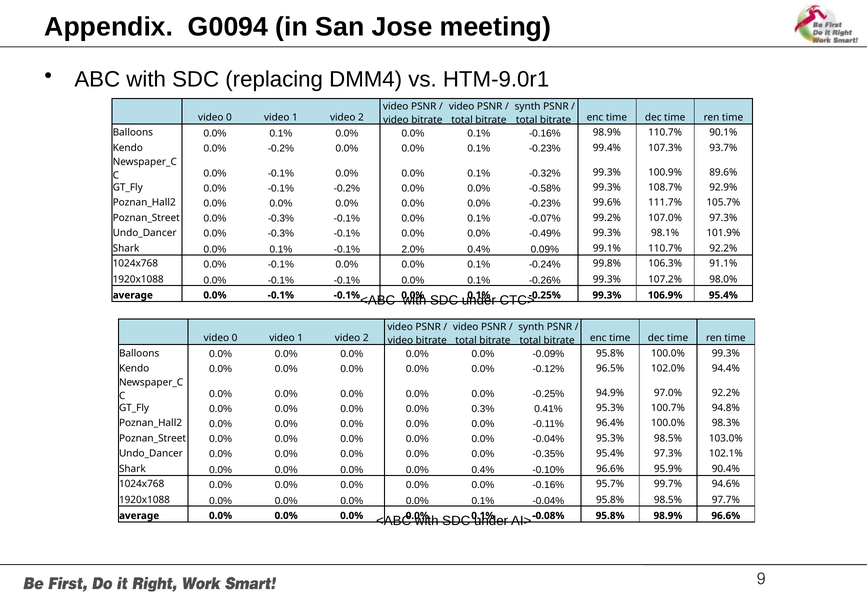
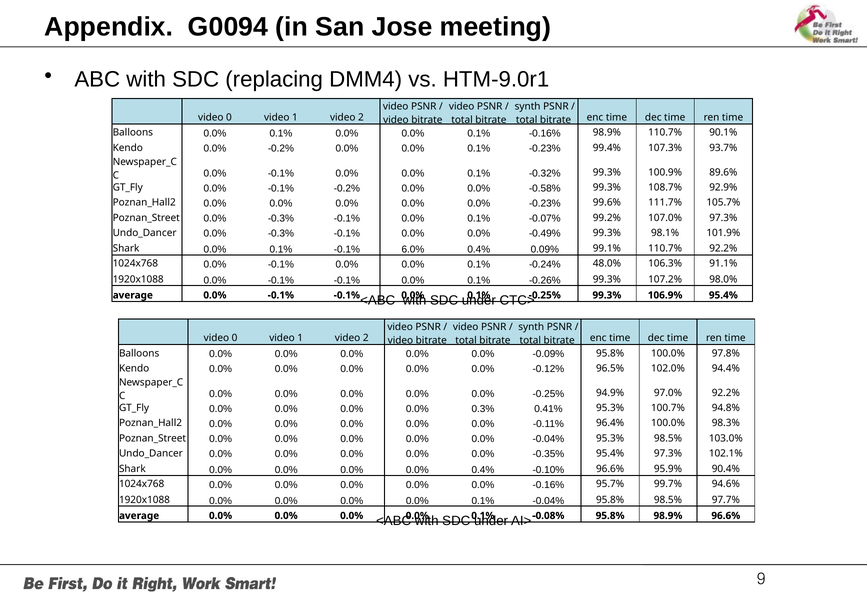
2.0%: 2.0% -> 6.0%
99.8%: 99.8% -> 48.0%
100.0% 99.3%: 99.3% -> 97.8%
